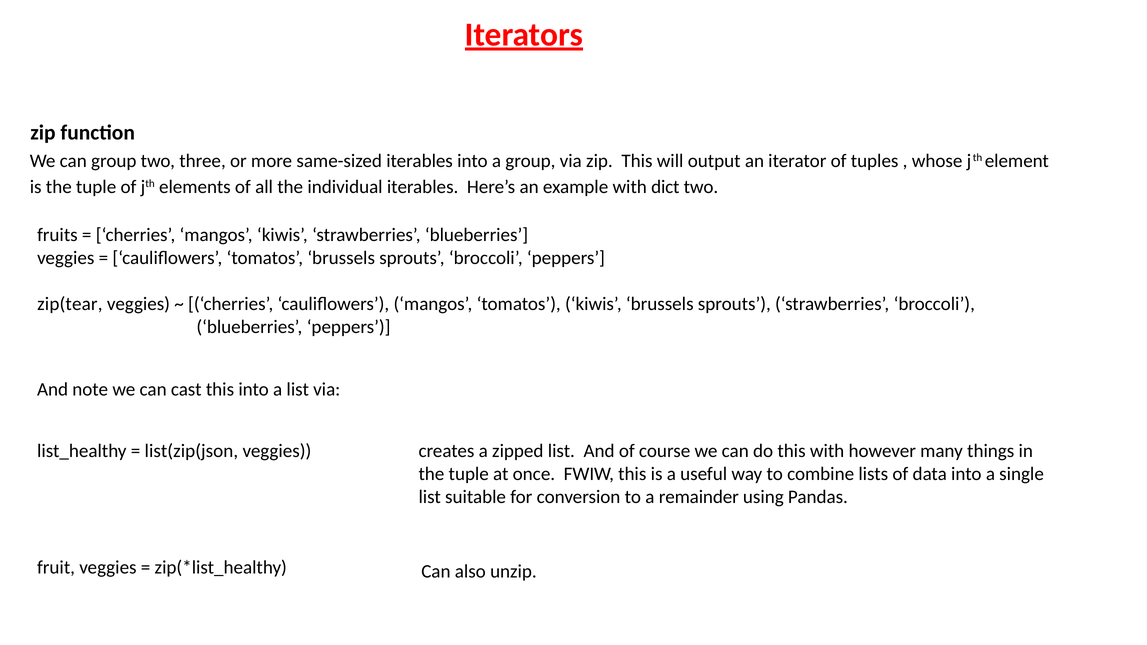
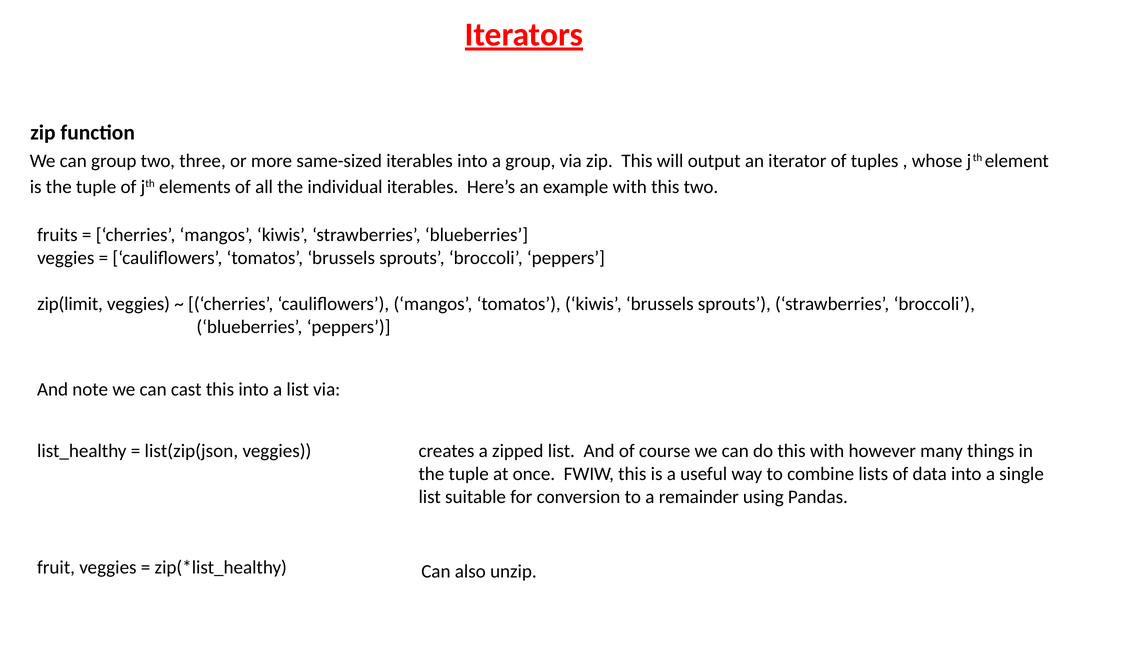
with dict: dict -> this
zip(tear: zip(tear -> zip(limit
